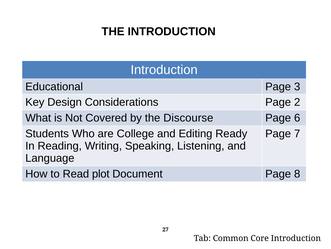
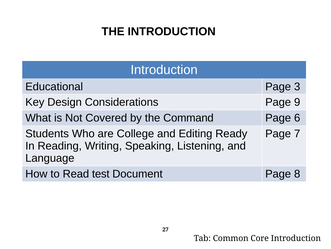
2: 2 -> 9
Discourse: Discourse -> Command
plot: plot -> test
